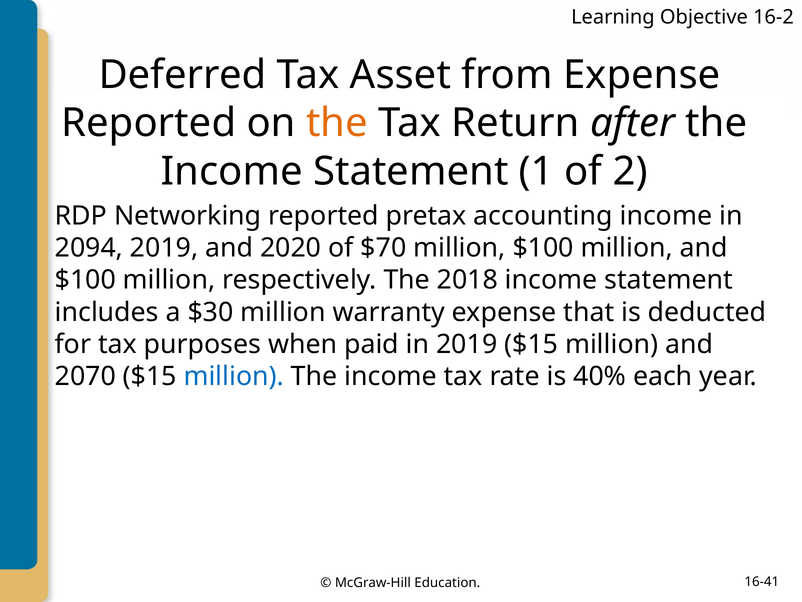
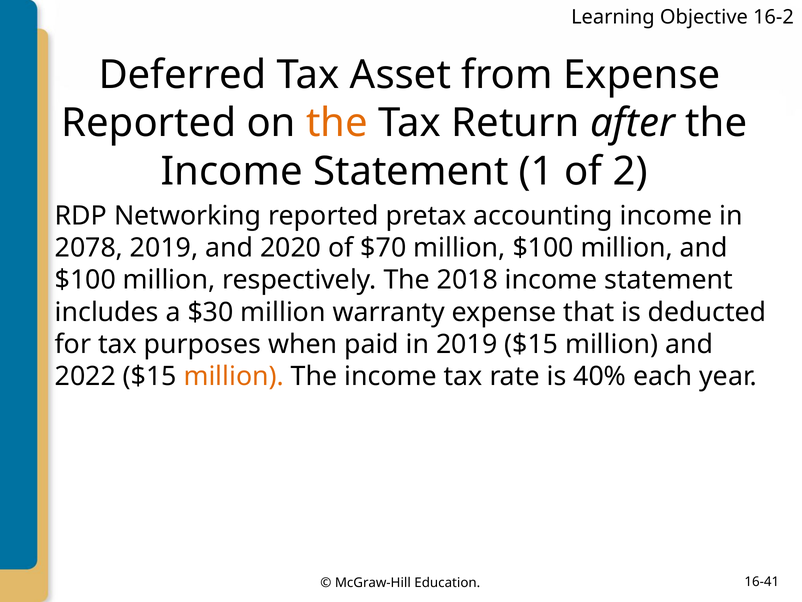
2094: 2094 -> 2078
2070: 2070 -> 2022
million at (234, 376) colour: blue -> orange
